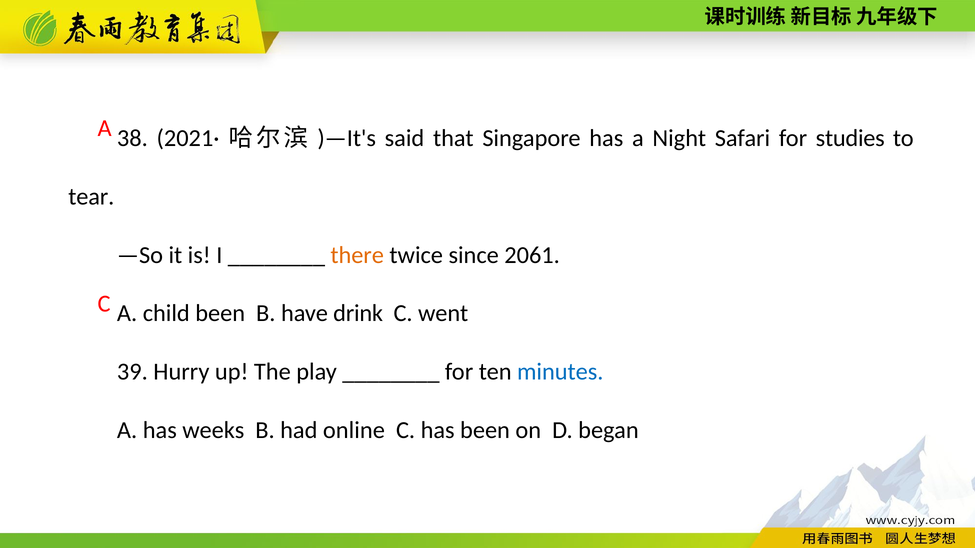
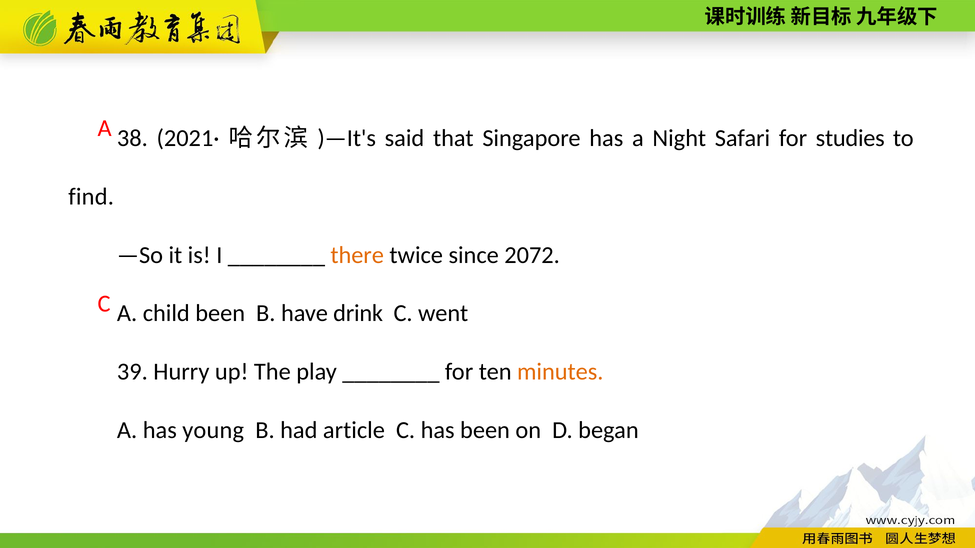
tear: tear -> find
2061: 2061 -> 2072
minutes colour: blue -> orange
weeks: weeks -> young
online: online -> article
